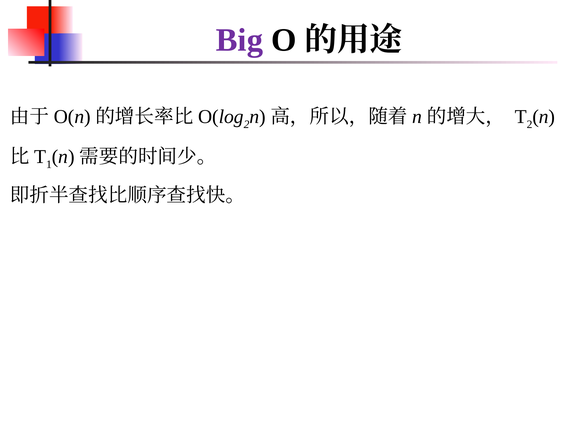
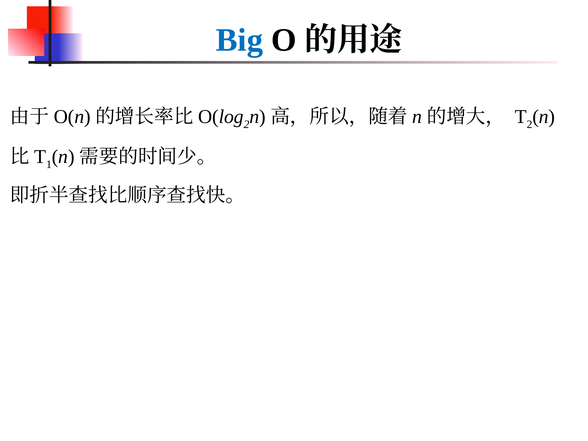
Big colour: purple -> blue
